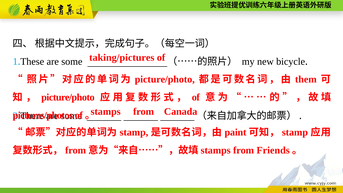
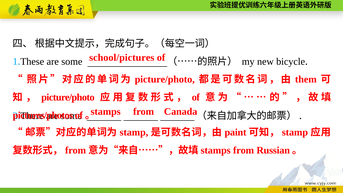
taking/pictures: taking/pictures -> school/pictures
Friends: Friends -> Russian
